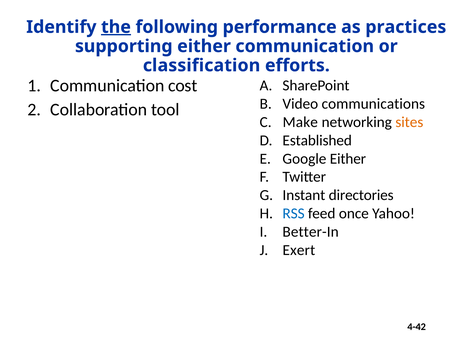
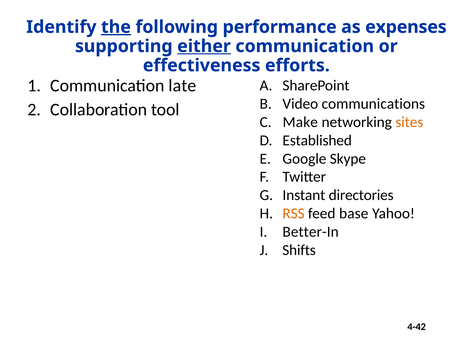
practices: practices -> expenses
either at (204, 46) underline: none -> present
classification: classification -> effectiveness
cost: cost -> late
Google Either: Either -> Skype
RSS colour: blue -> orange
once: once -> base
Exert: Exert -> Shifts
